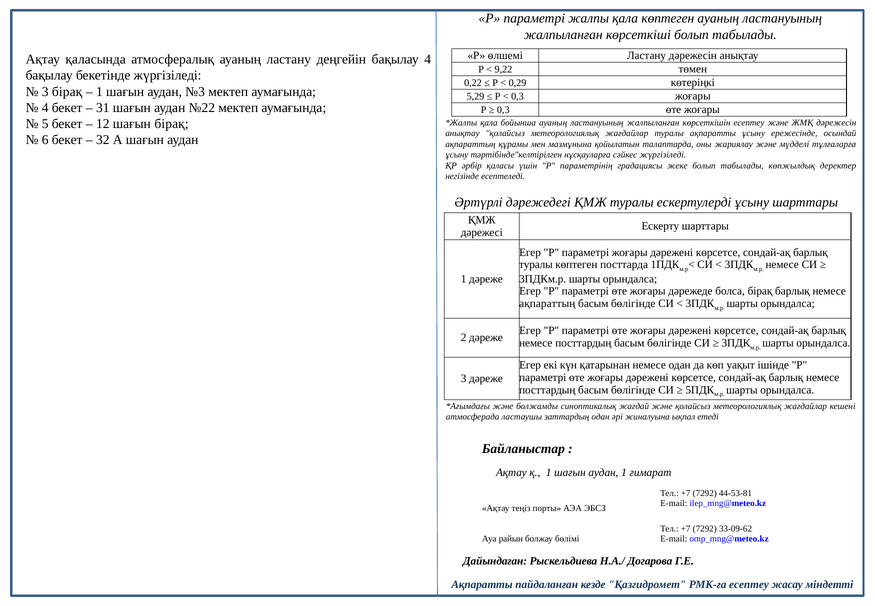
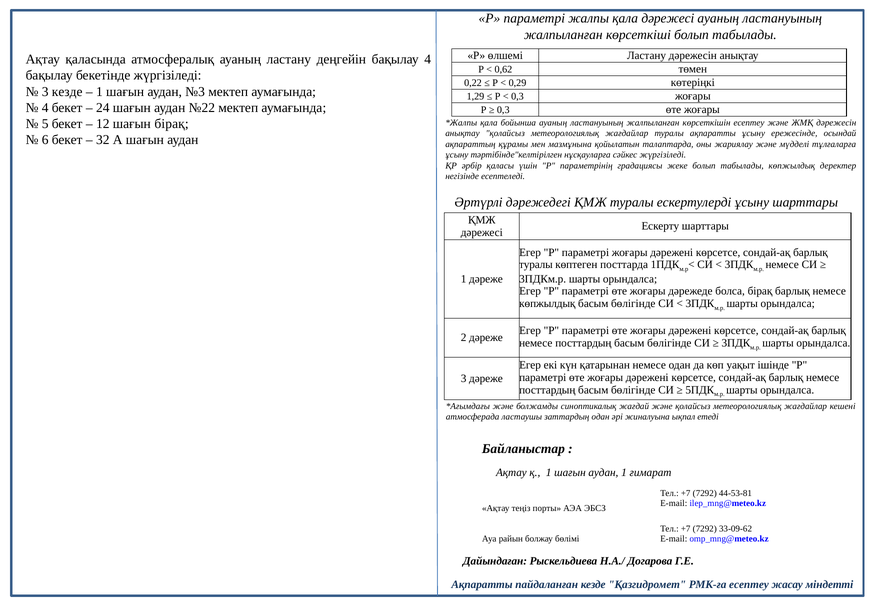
қала көптеген: көптеген -> дәрежесі
9,22: 9,22 -> 0,62
3 бірақ: бірақ -> кезде
5,29: 5,29 -> 1,29
31: 31 -> 24
ақпараттың at (547, 304): ақпараттың -> көпжылдық
